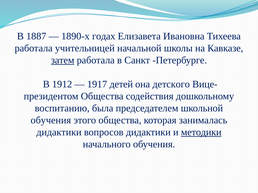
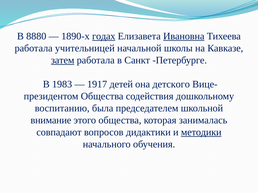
1887: 1887 -> 8880
годах underline: none -> present
Ивановна underline: none -> present
1912: 1912 -> 1983
обучения at (51, 121): обучения -> внимание
дидактики at (59, 133): дидактики -> совпадают
